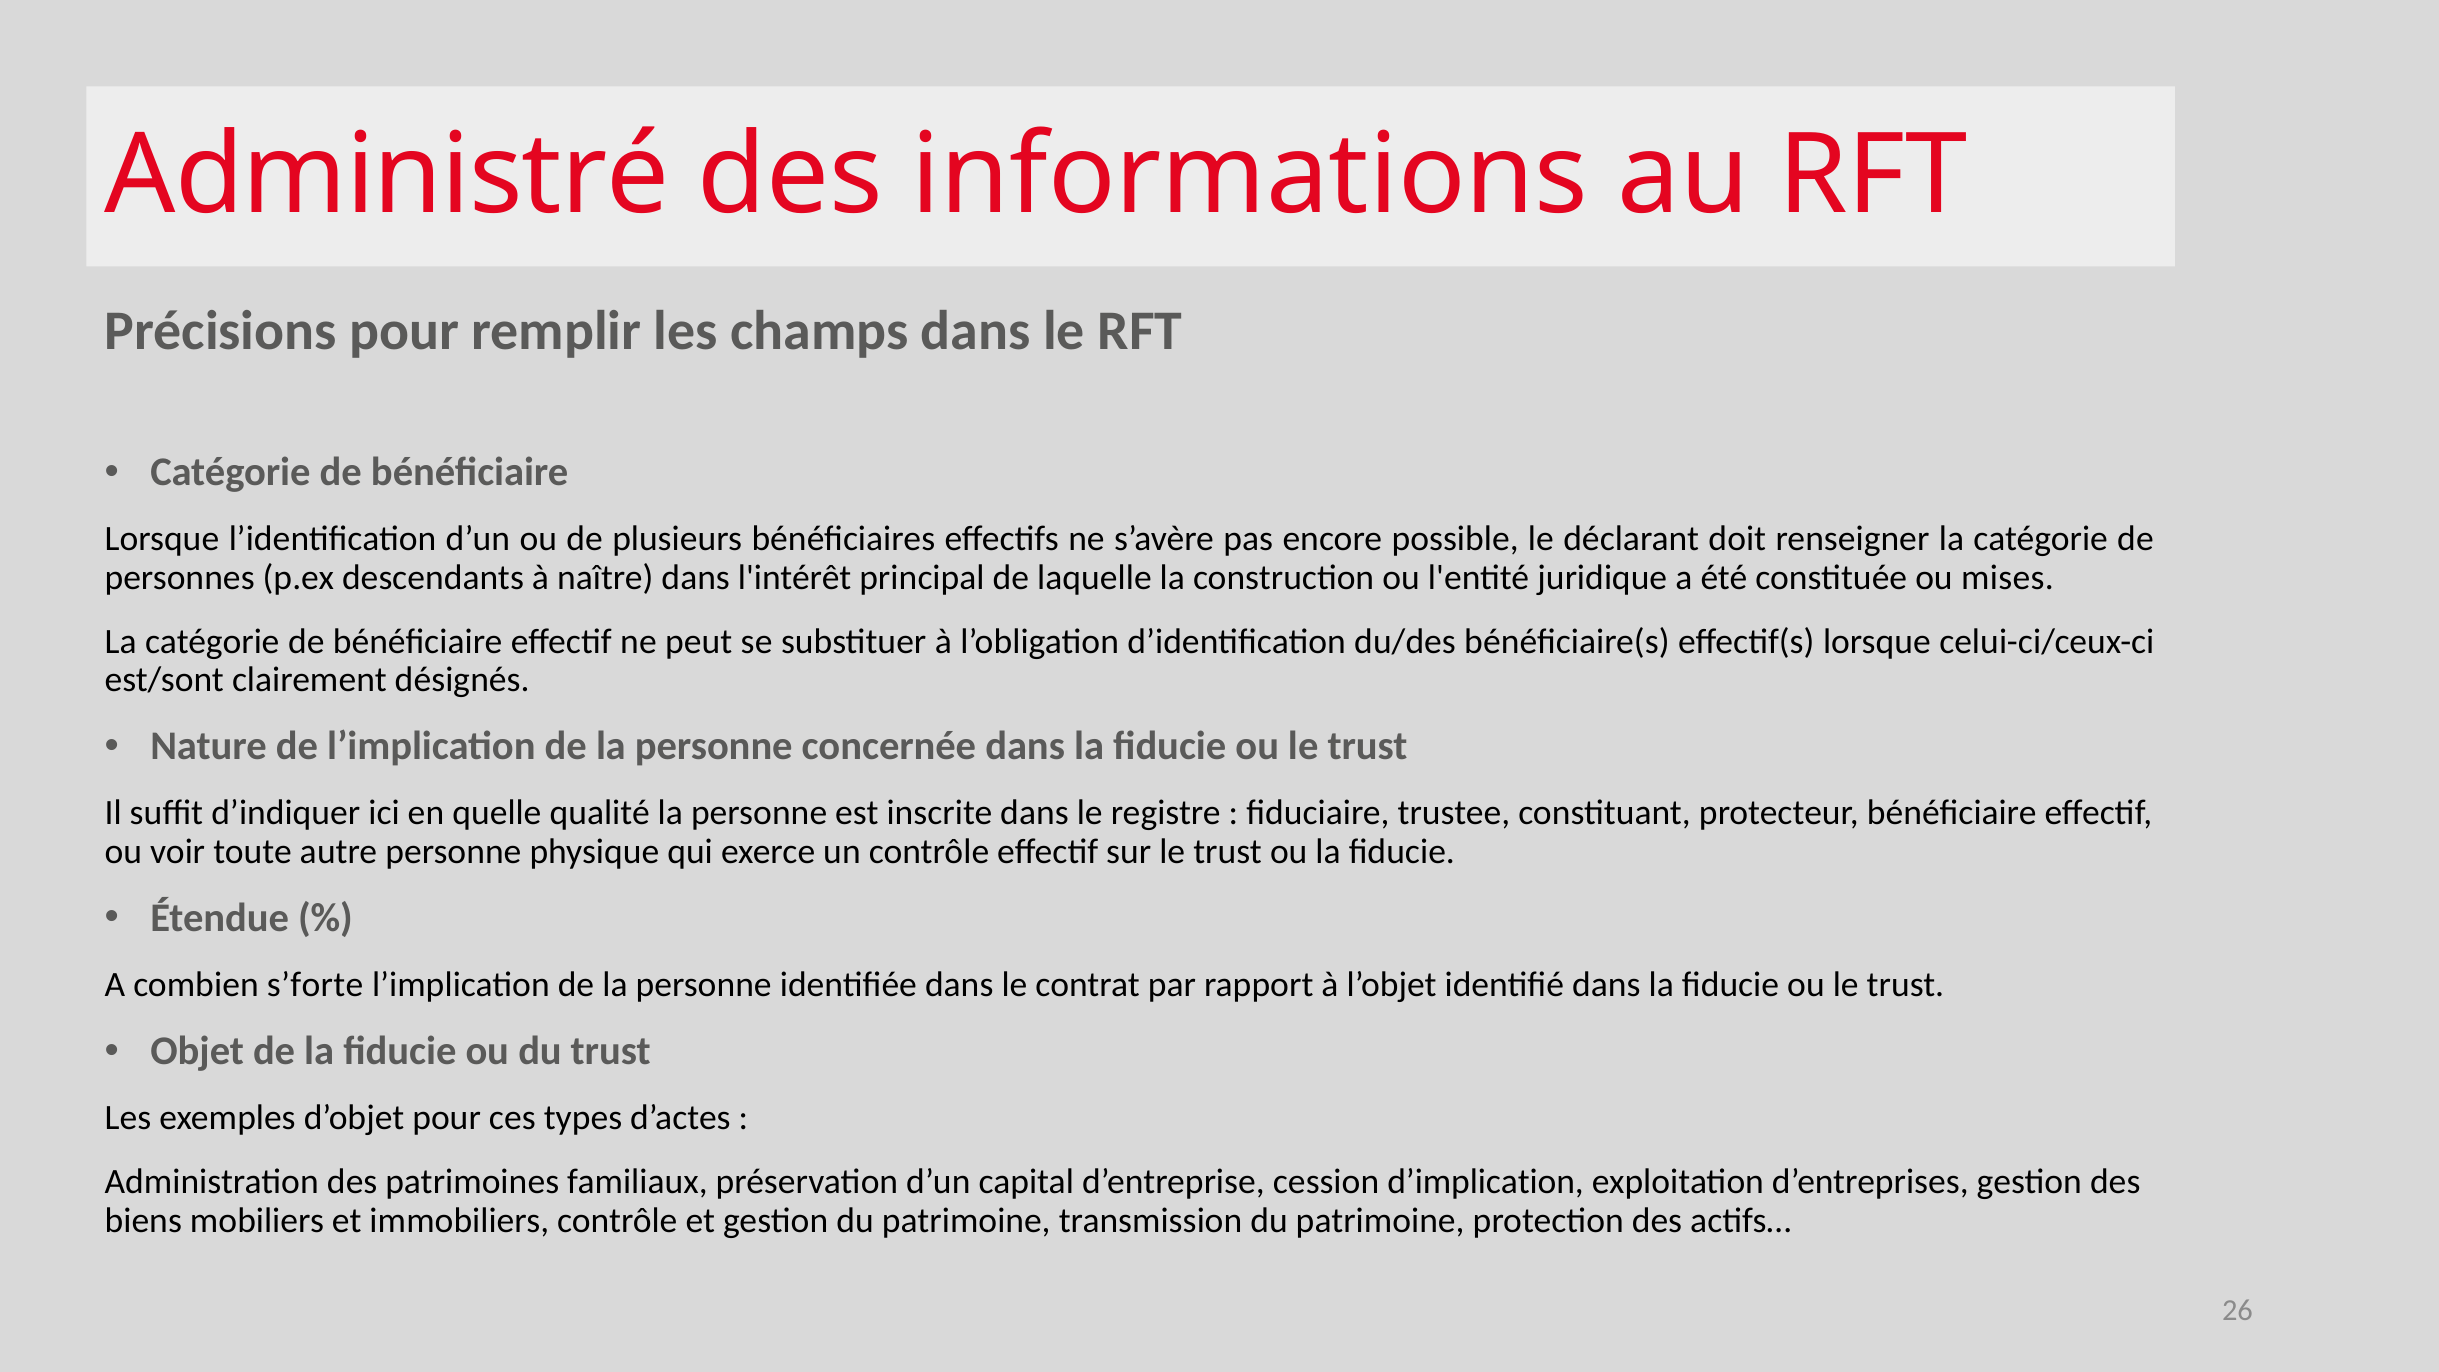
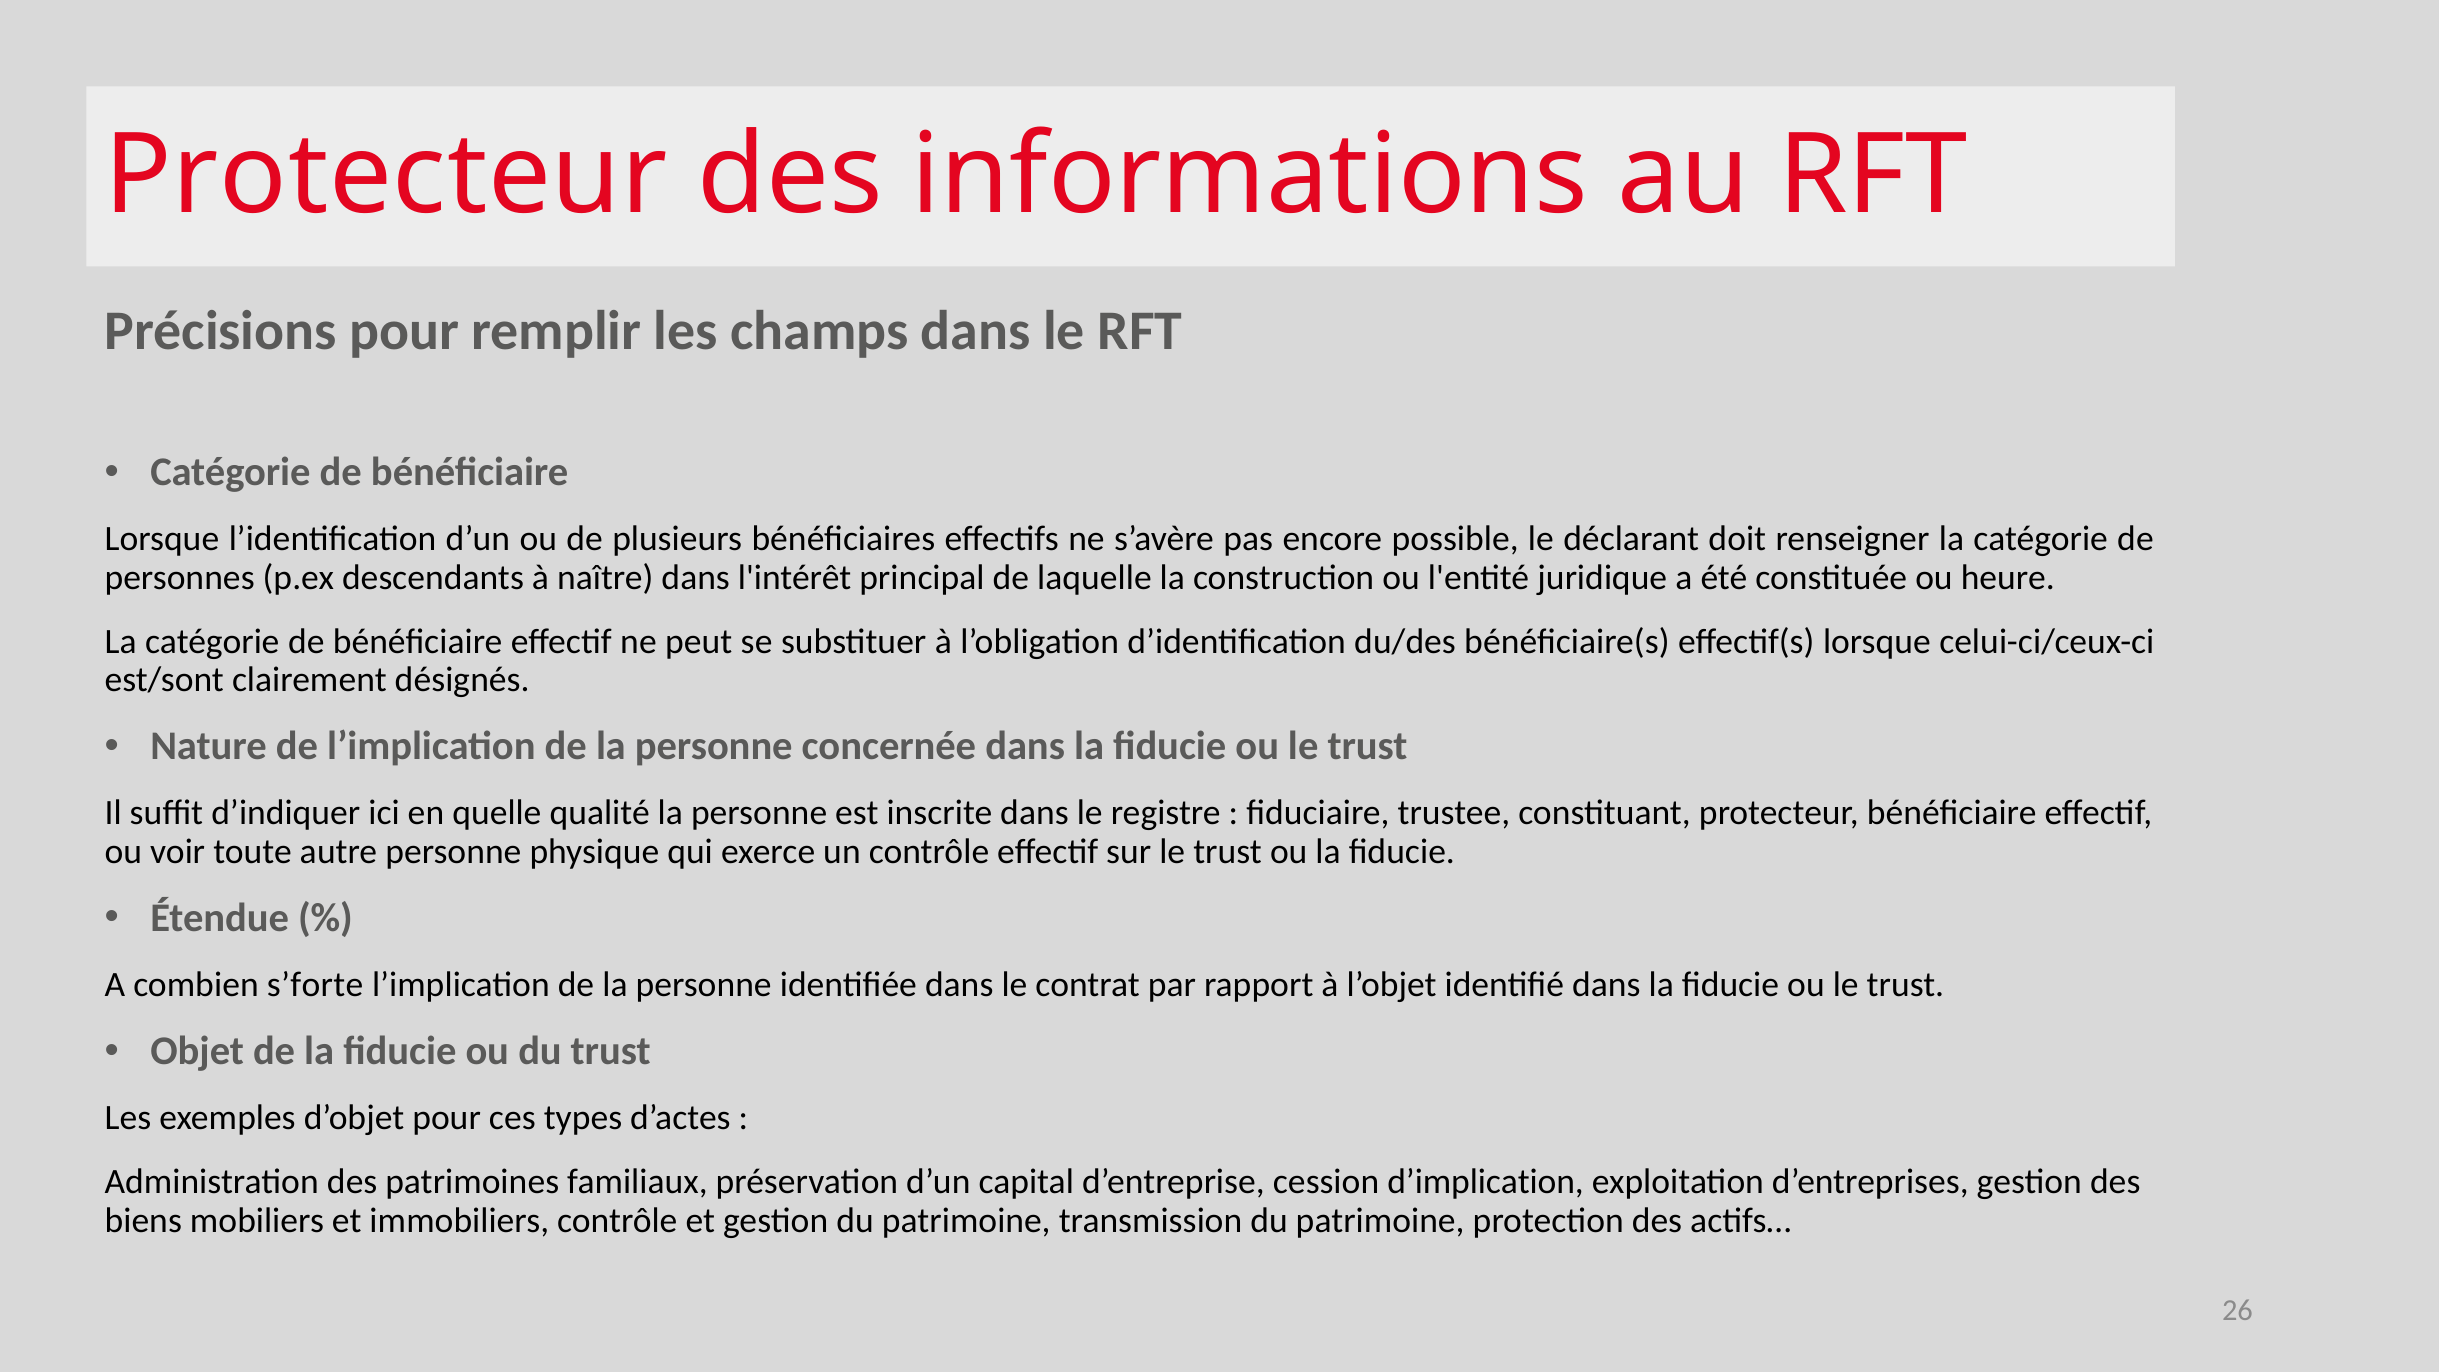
Administré at (387, 176): Administré -> Protecteur
mises: mises -> heure
